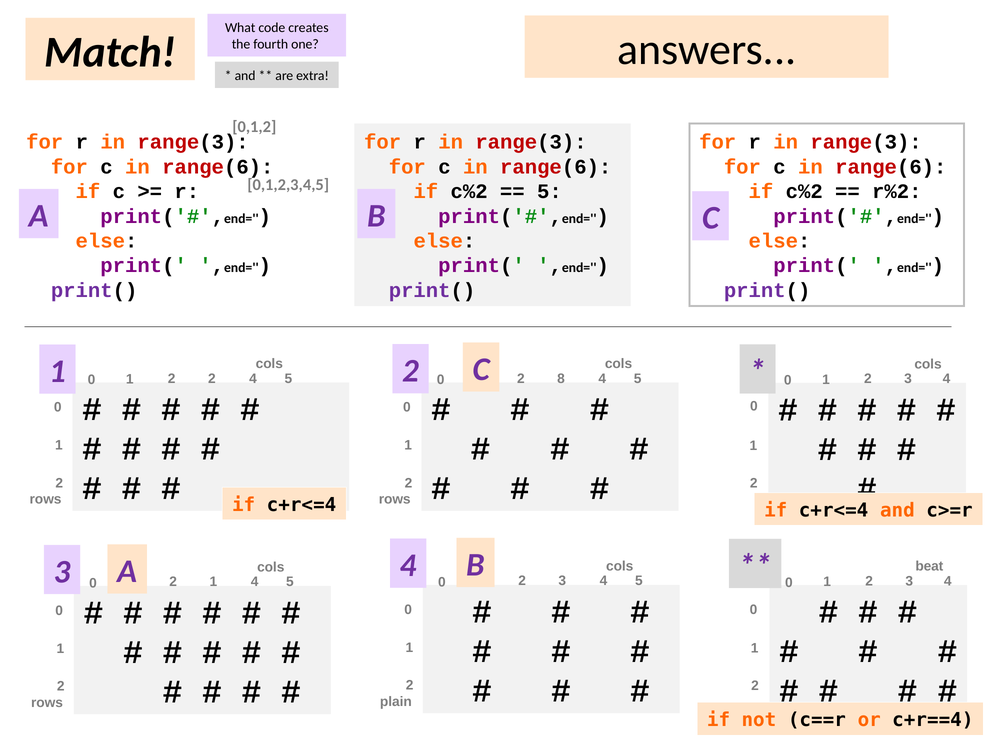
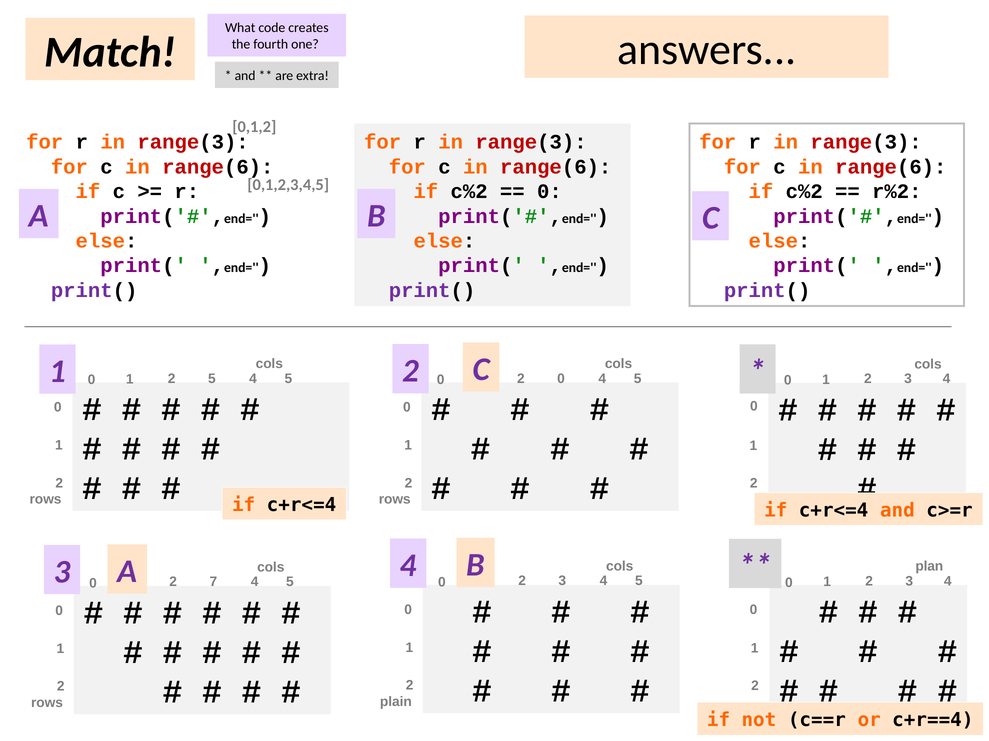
5 at (549, 192): 5 -> 0
2 2: 2 -> 5
2 8: 8 -> 0
beat: beat -> plan
1 at (213, 583): 1 -> 7
